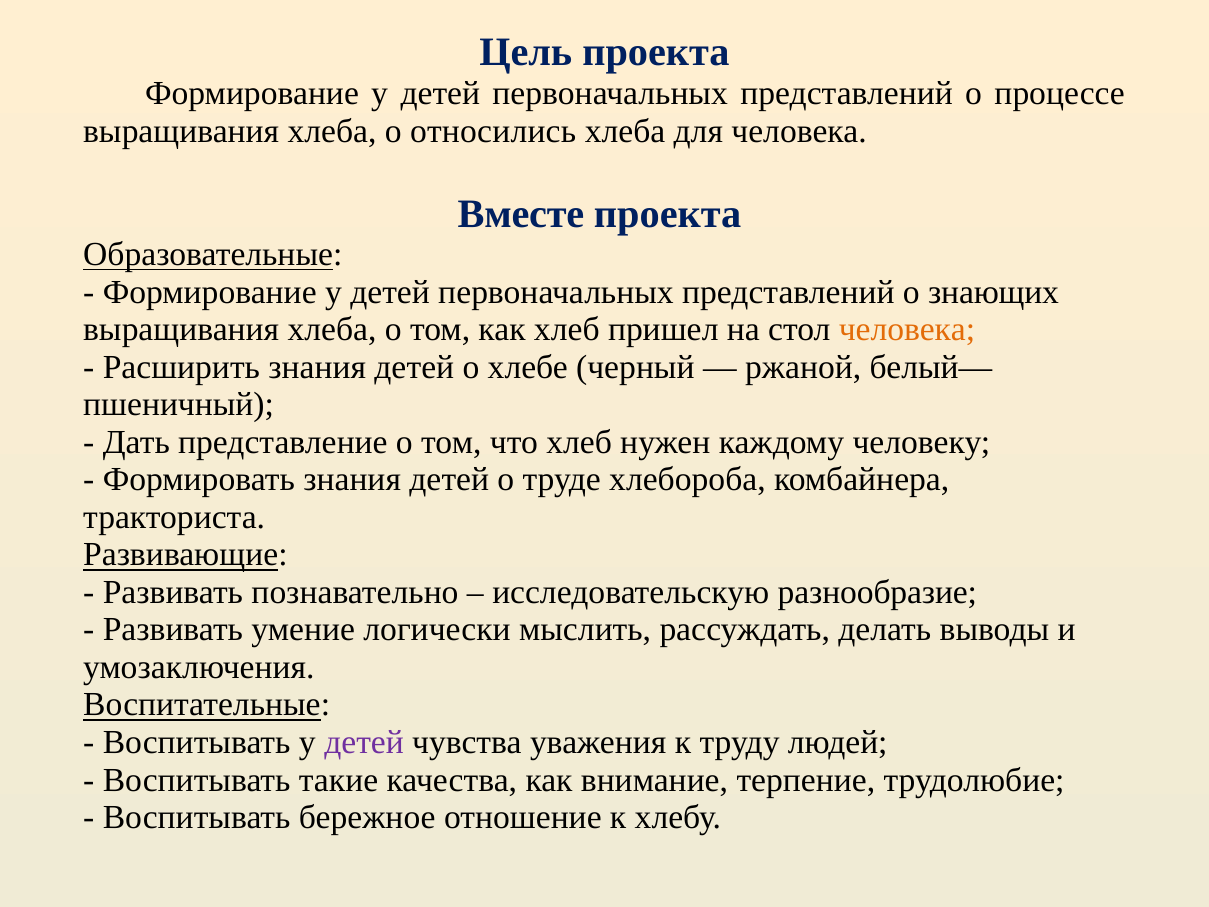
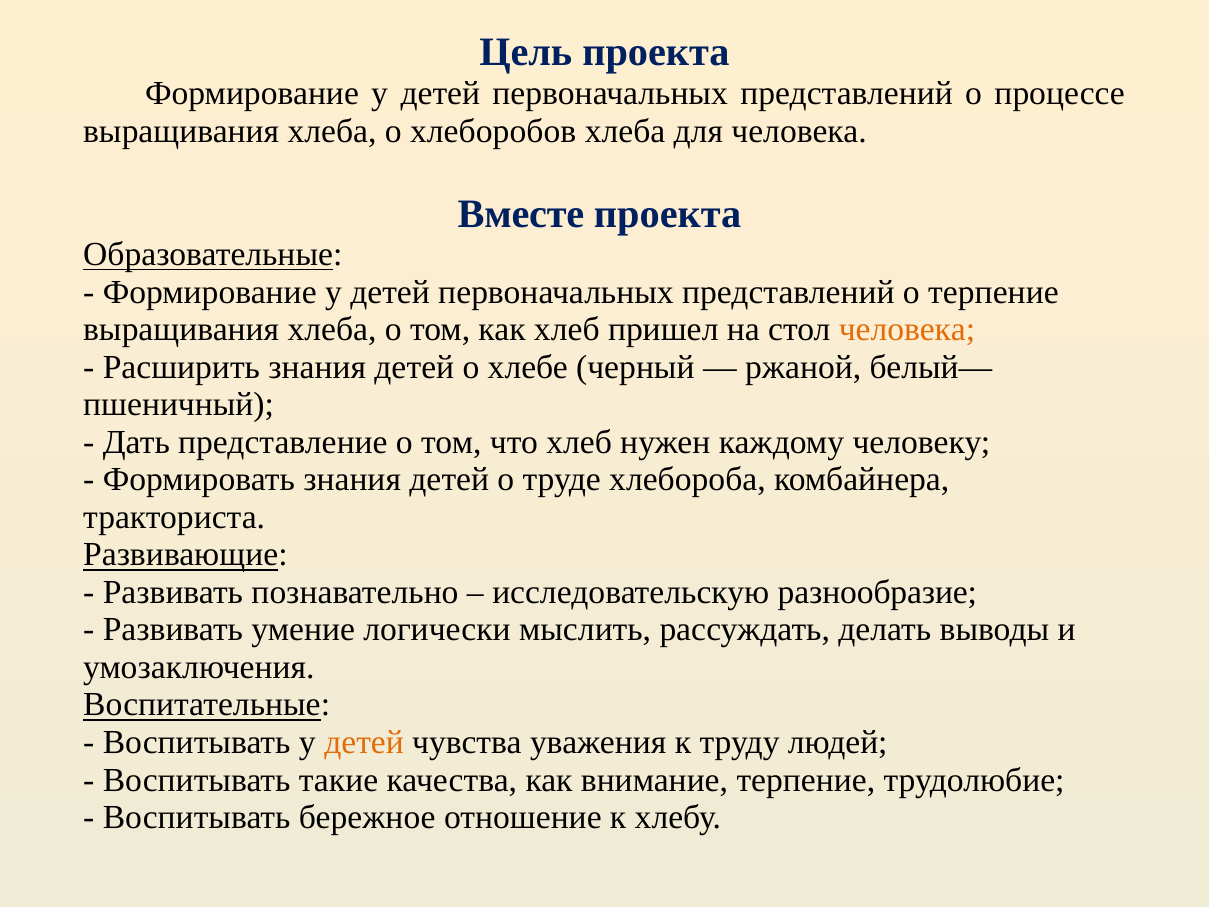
относились: относились -> хлеборобов
о знающих: знающих -> терпение
детей at (364, 742) colour: purple -> orange
